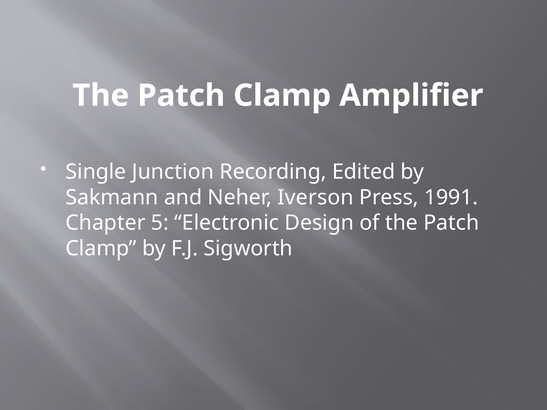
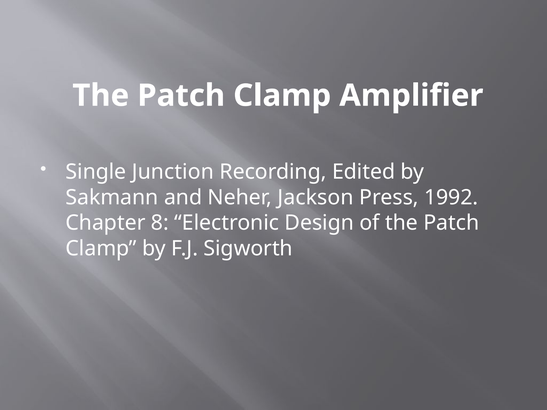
Iverson: Iverson -> Jackson
1991: 1991 -> 1992
5: 5 -> 8
